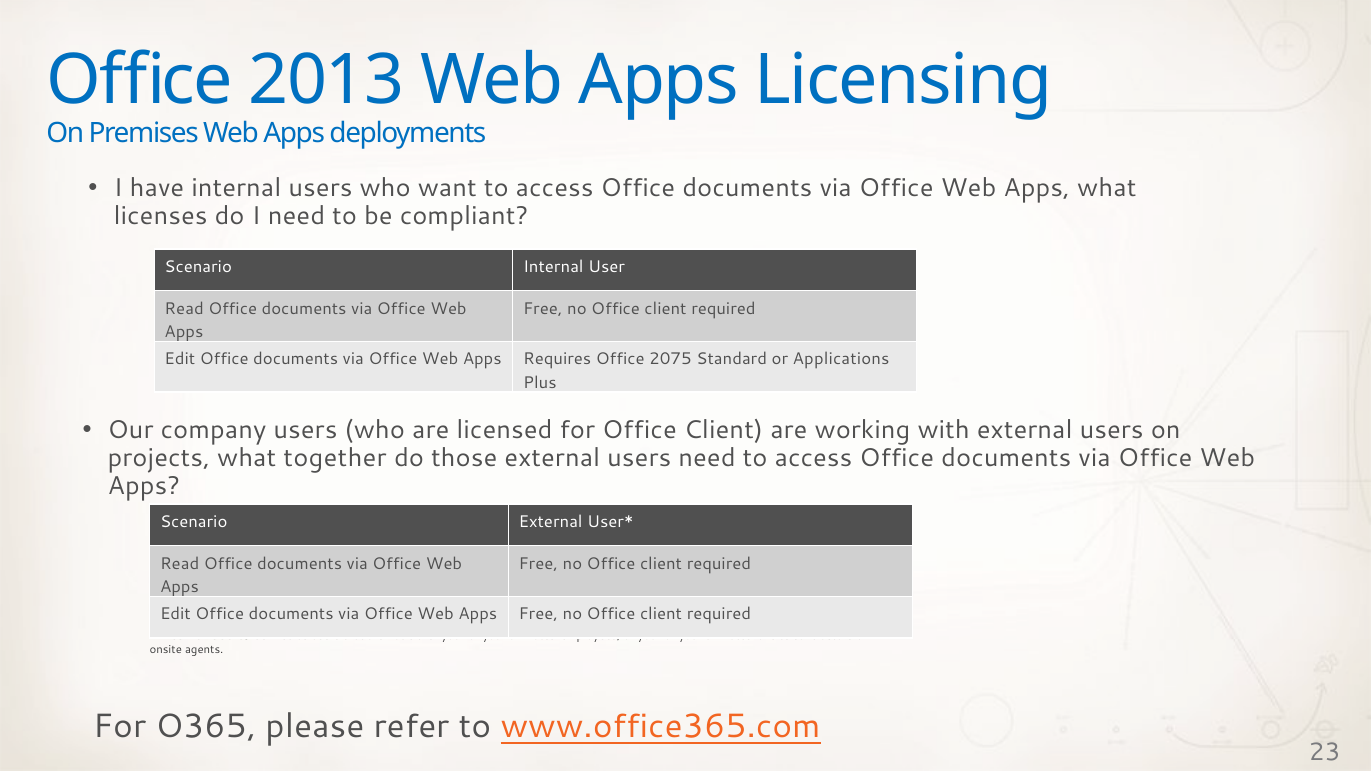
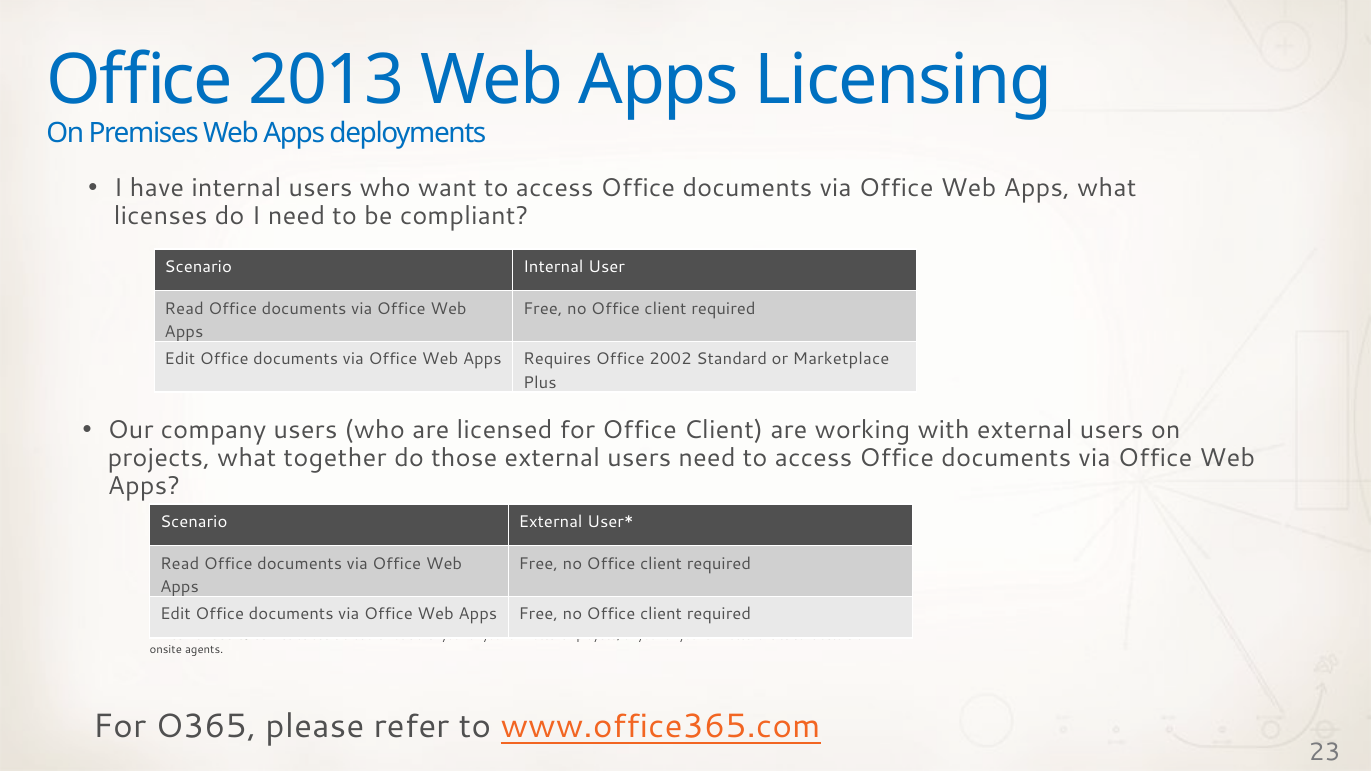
2075: 2075 -> 2002
Applications: Applications -> Marketplace
